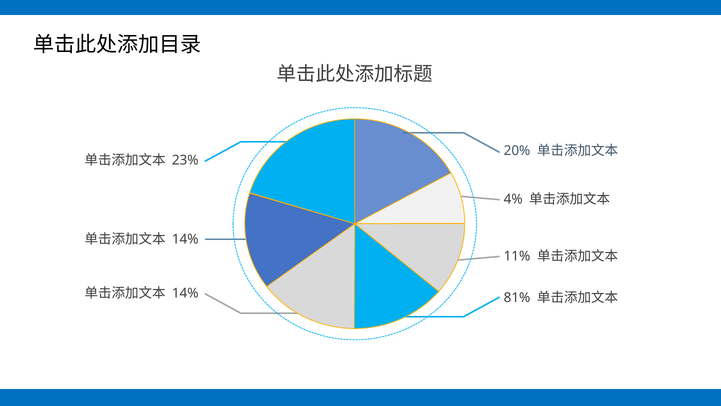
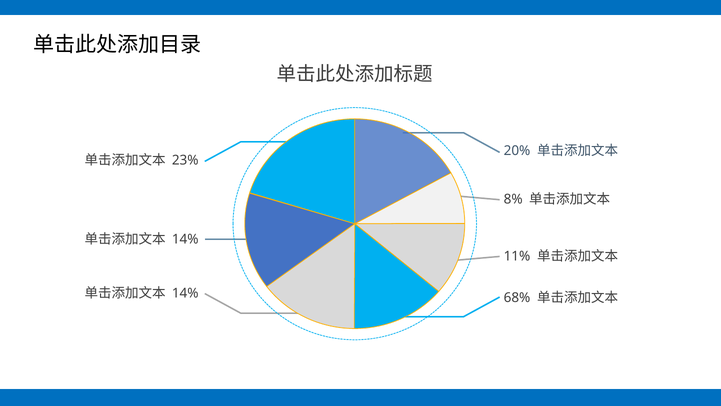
4%: 4% -> 8%
81%: 81% -> 68%
